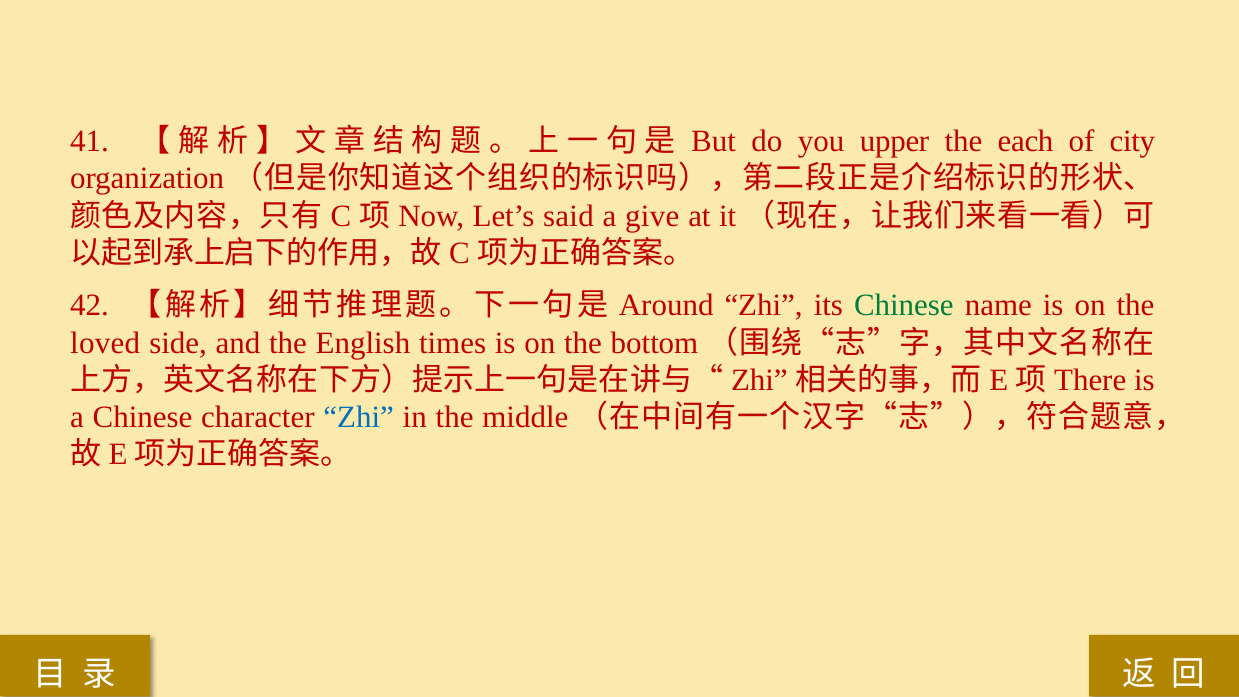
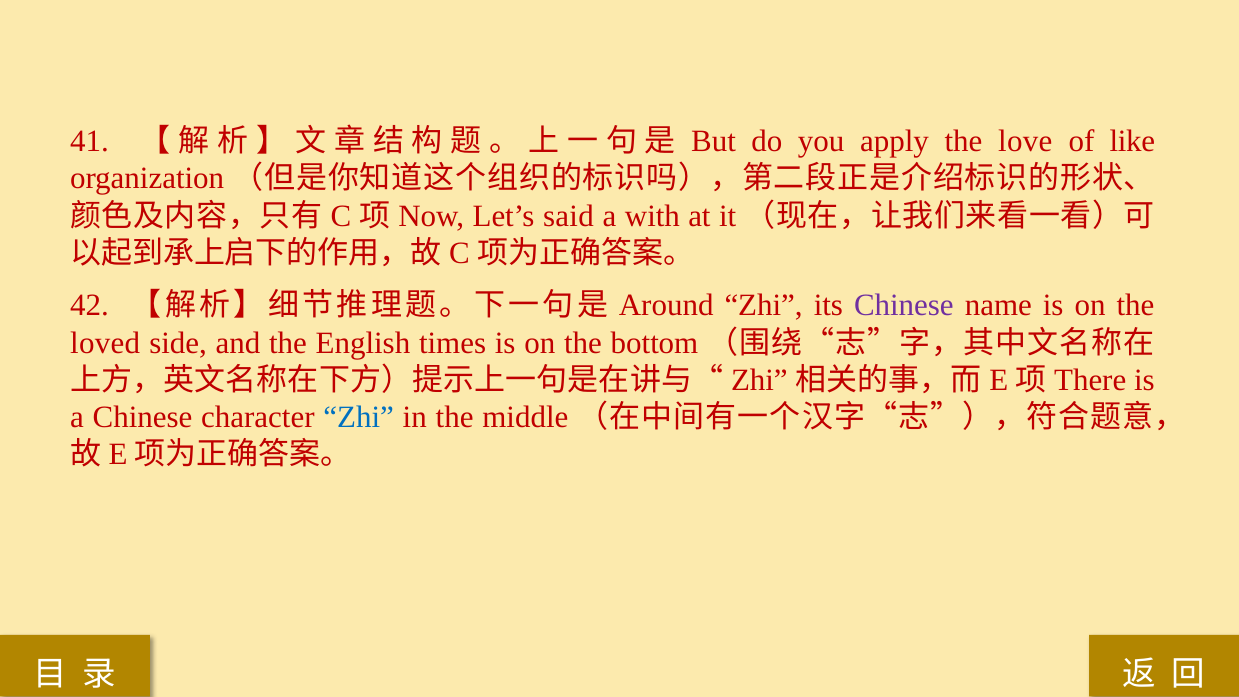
upper: upper -> apply
each: each -> love
city: city -> like
give: give -> with
Chinese at (904, 306) colour: green -> purple
